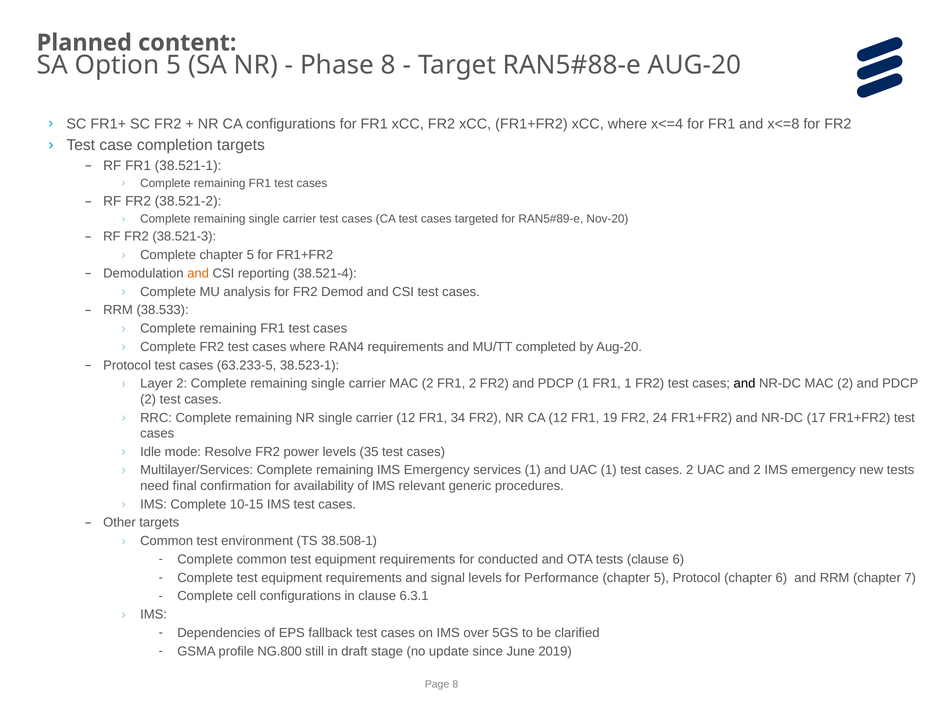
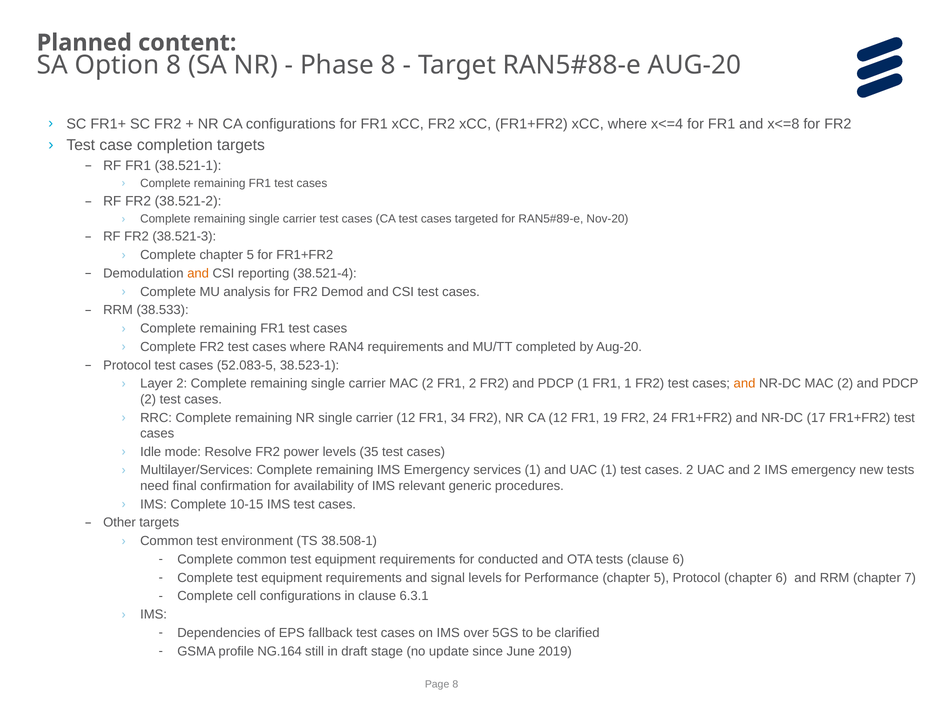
Option 5: 5 -> 8
63.233-5: 63.233-5 -> 52.083-5
and at (745, 383) colour: black -> orange
NG.800: NG.800 -> NG.164
